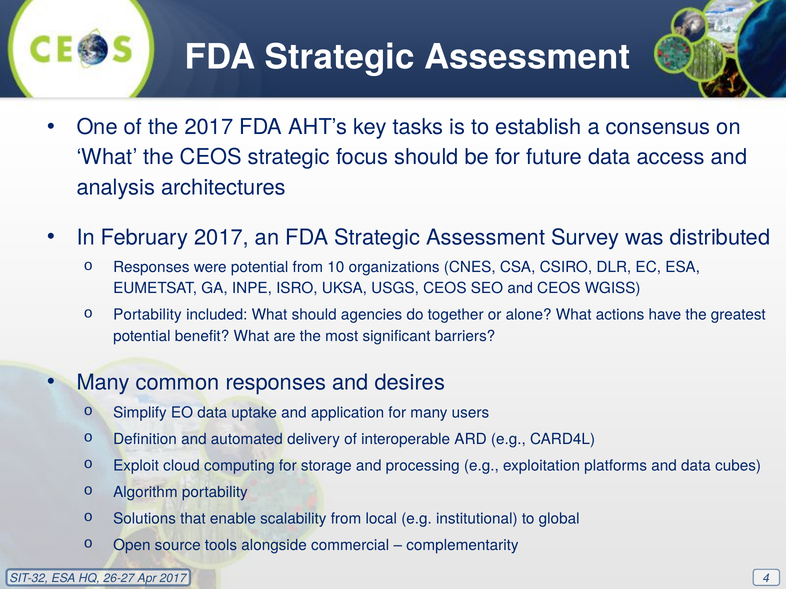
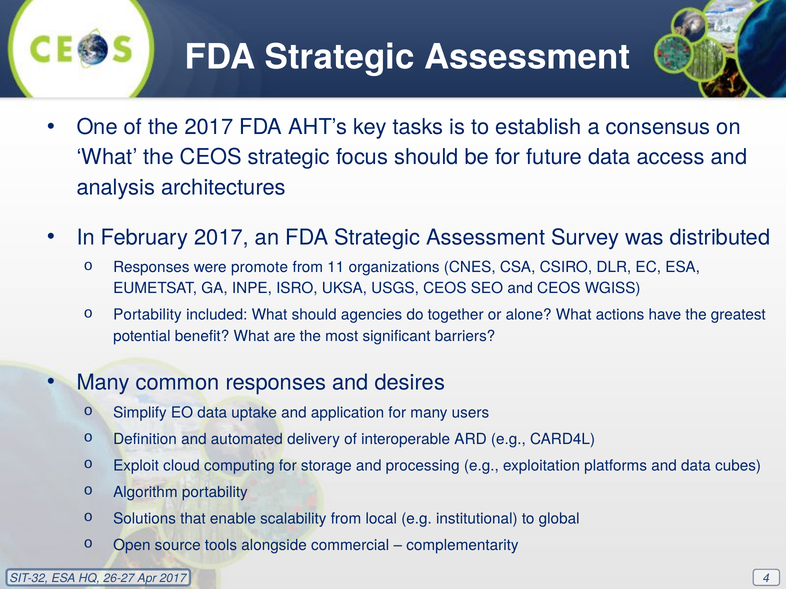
were potential: potential -> promote
10: 10 -> 11
